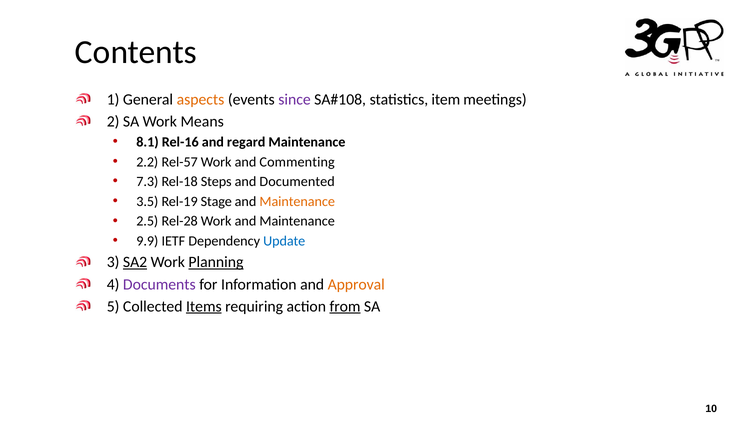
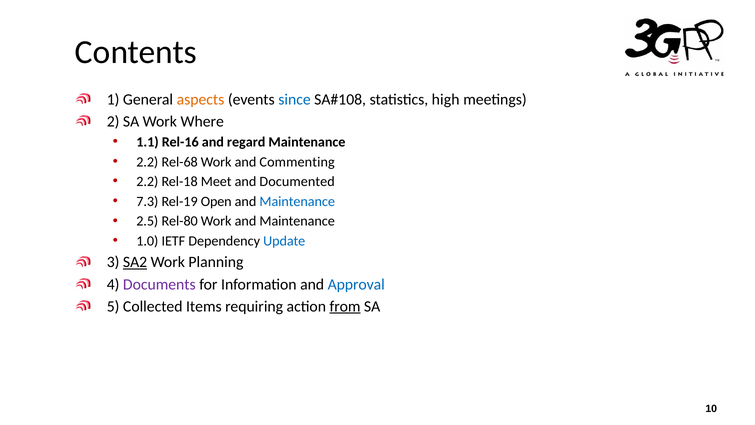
since colour: purple -> blue
item: item -> high
Means: Means -> Where
8.1: 8.1 -> 1.1
Rel-57: Rel-57 -> Rel-68
7.3 at (147, 182): 7.3 -> 2.2
Steps: Steps -> Meet
3.5: 3.5 -> 7.3
Stage: Stage -> Open
Maintenance at (297, 201) colour: orange -> blue
Rel-28: Rel-28 -> Rel-80
9.9: 9.9 -> 1.0
Planning underline: present -> none
Approval colour: orange -> blue
Items underline: present -> none
